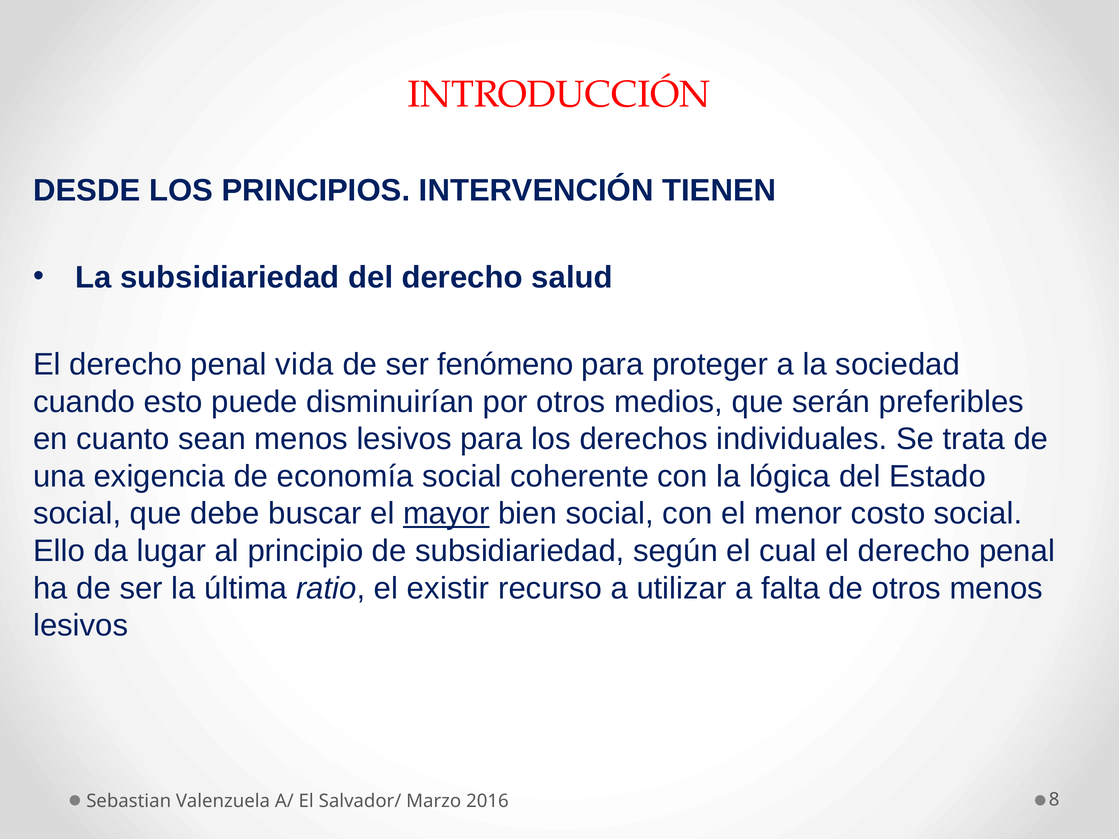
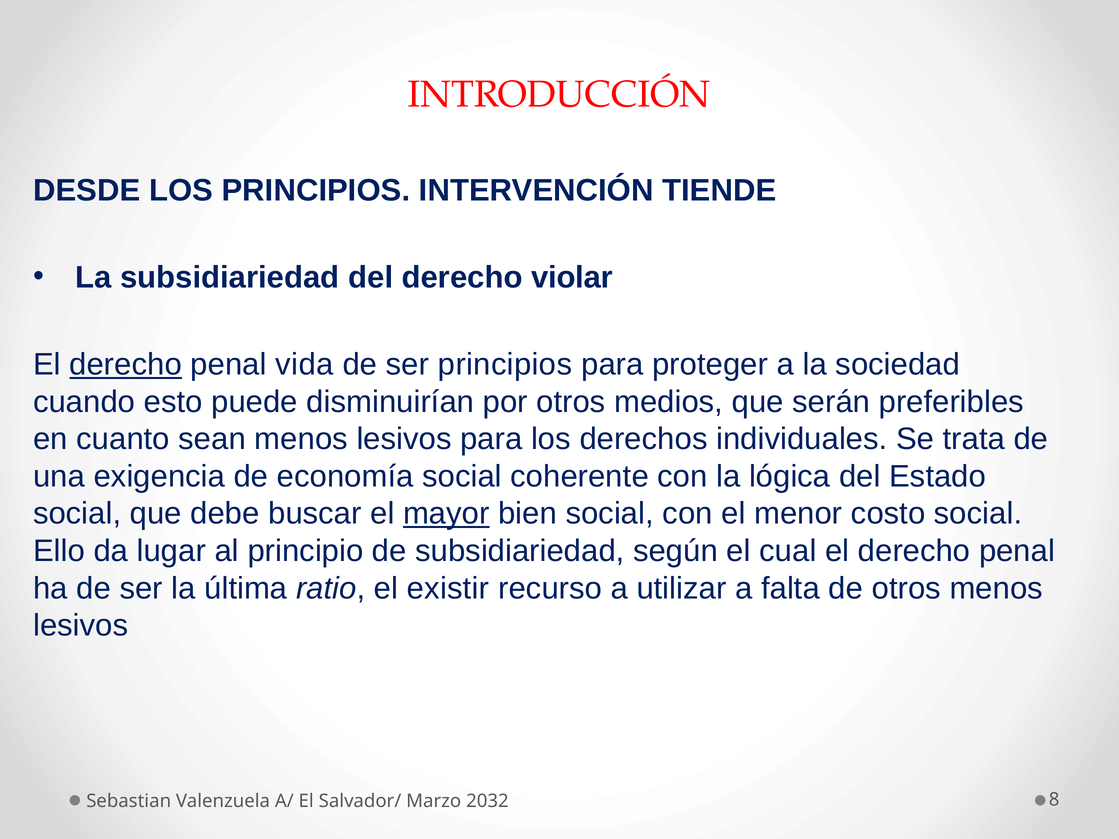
TIENEN: TIENEN -> TIENDE
salud: salud -> violar
derecho at (126, 365) underline: none -> present
ser fenómeno: fenómeno -> principios
2016: 2016 -> 2032
